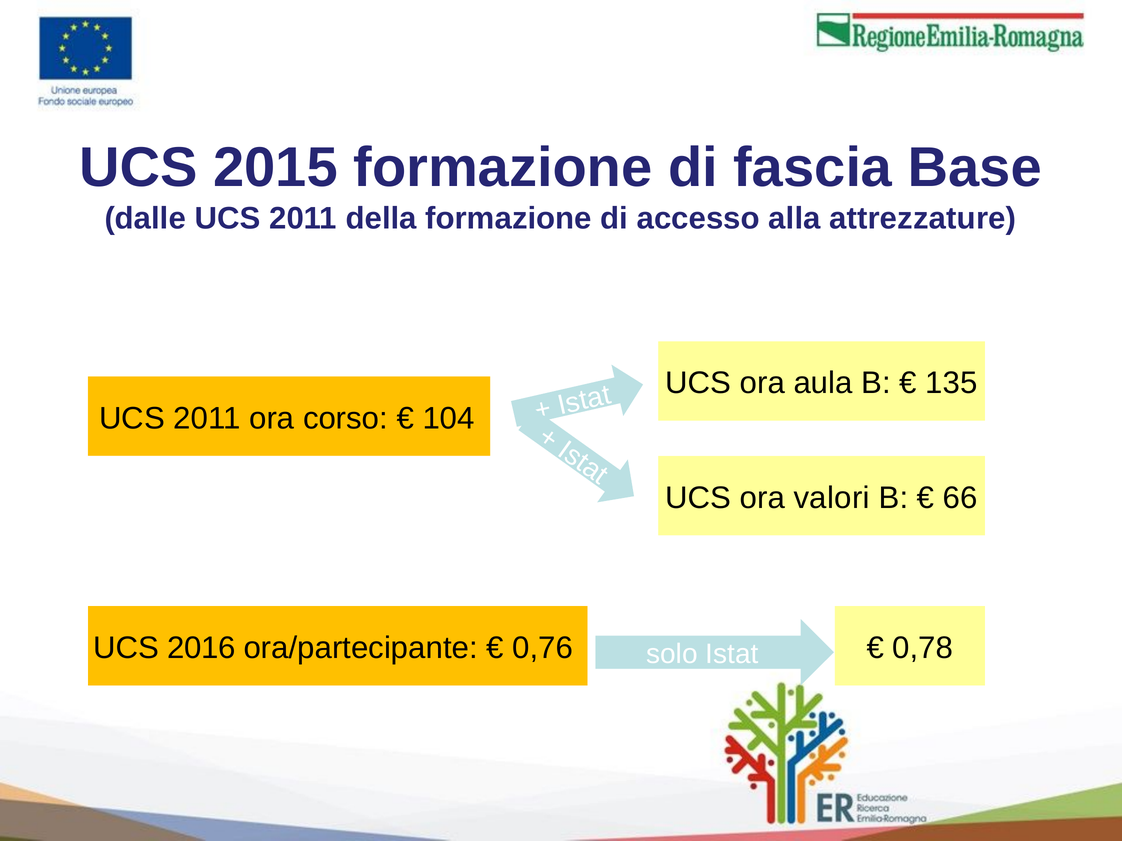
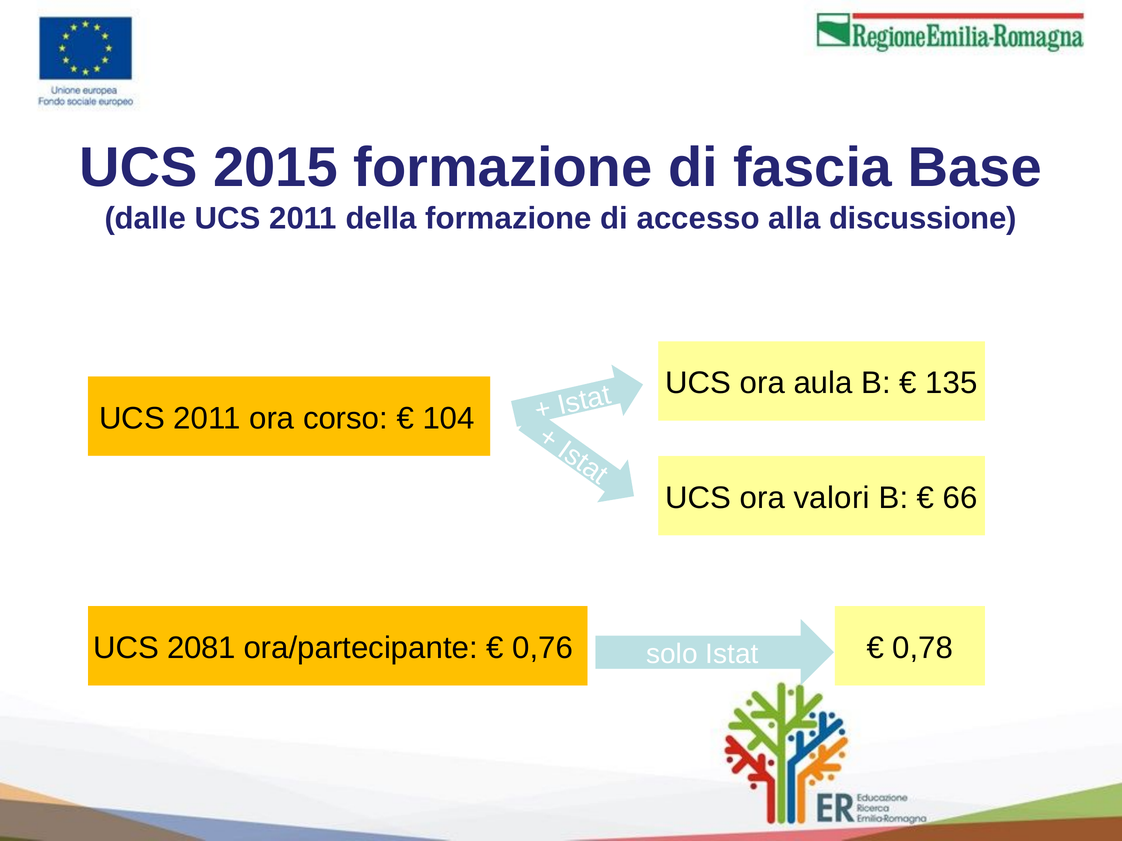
attrezzature: attrezzature -> discussione
2016: 2016 -> 2081
